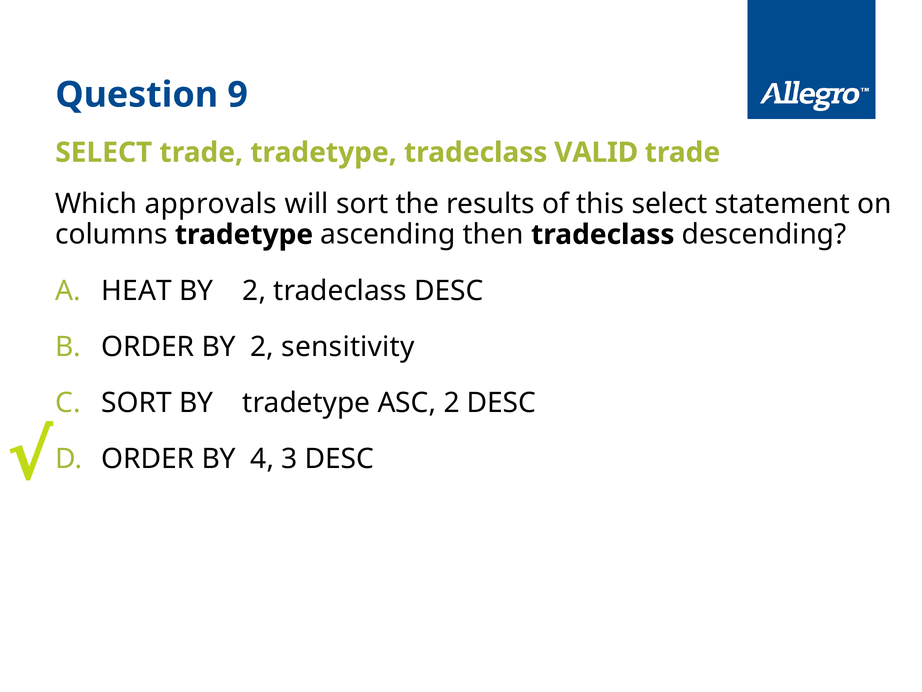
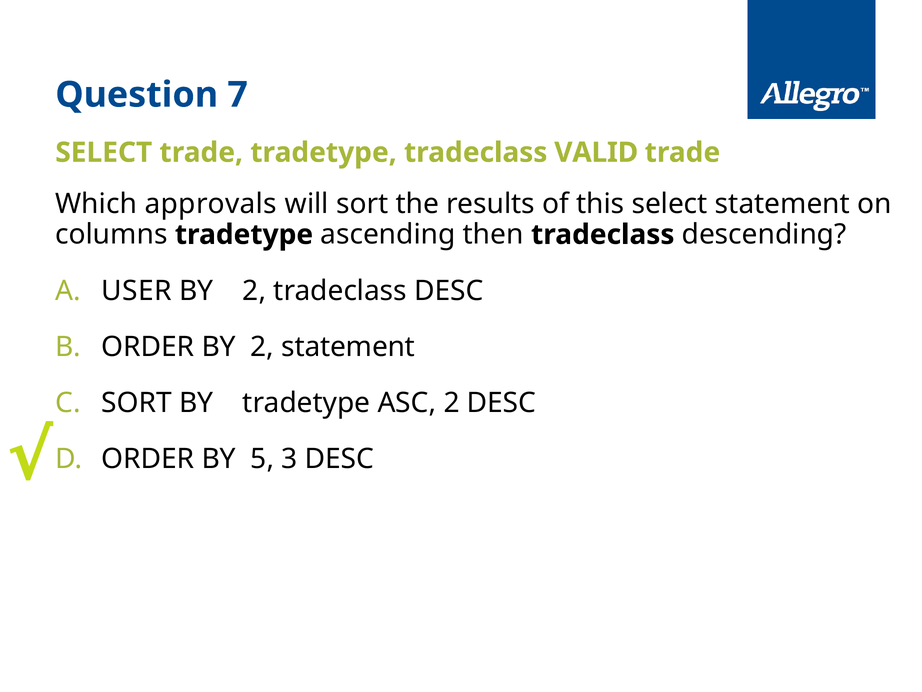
9: 9 -> 7
HEAT: HEAT -> USER
2 sensitivity: sensitivity -> statement
4: 4 -> 5
